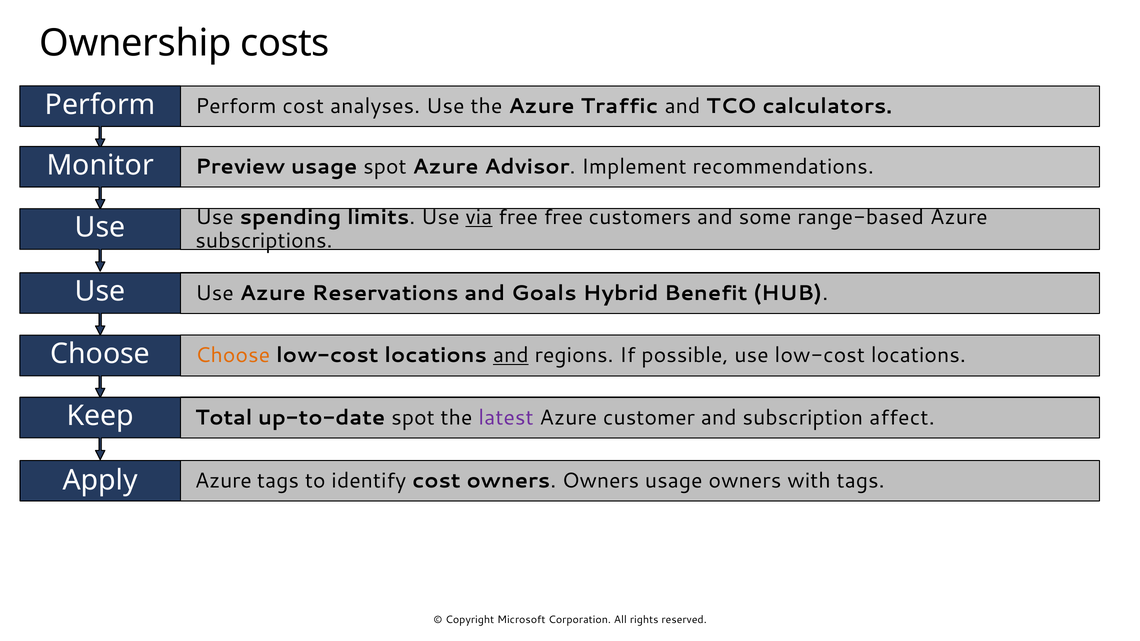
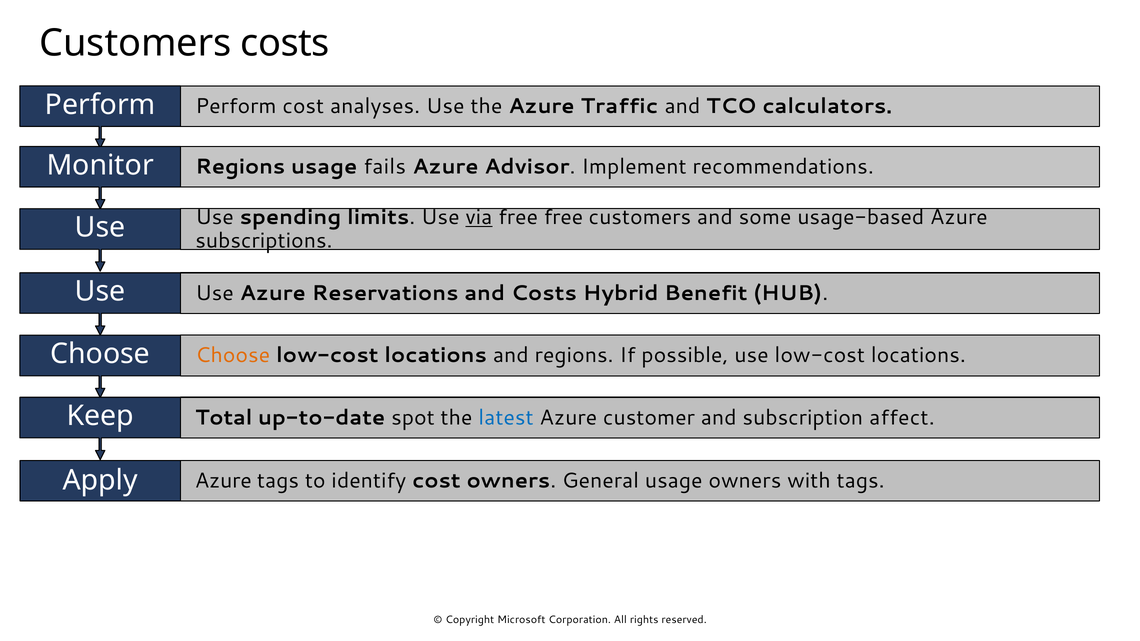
Ownership at (135, 43): Ownership -> Customers
Monitor Preview: Preview -> Regions
usage spot: spot -> fails
range-based: range-based -> usage-based
and Goals: Goals -> Costs
and at (511, 356) underline: present -> none
latest colour: purple -> blue
owners Owners: Owners -> General
